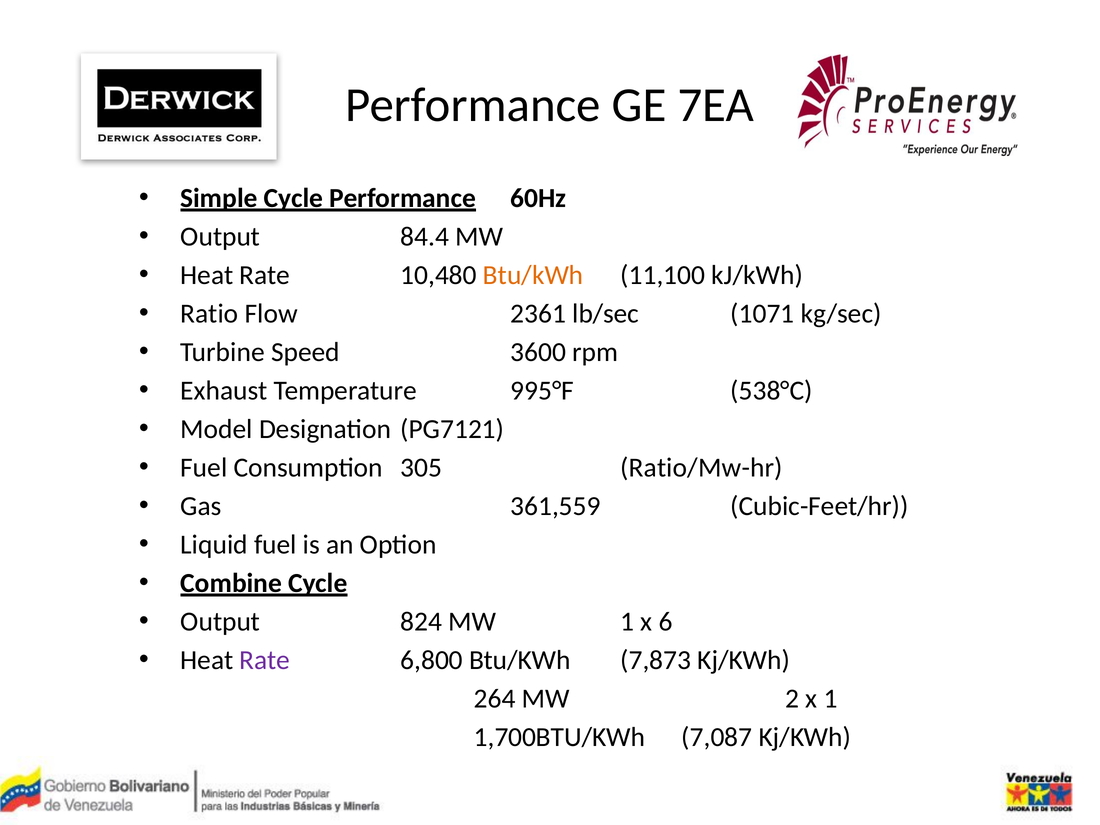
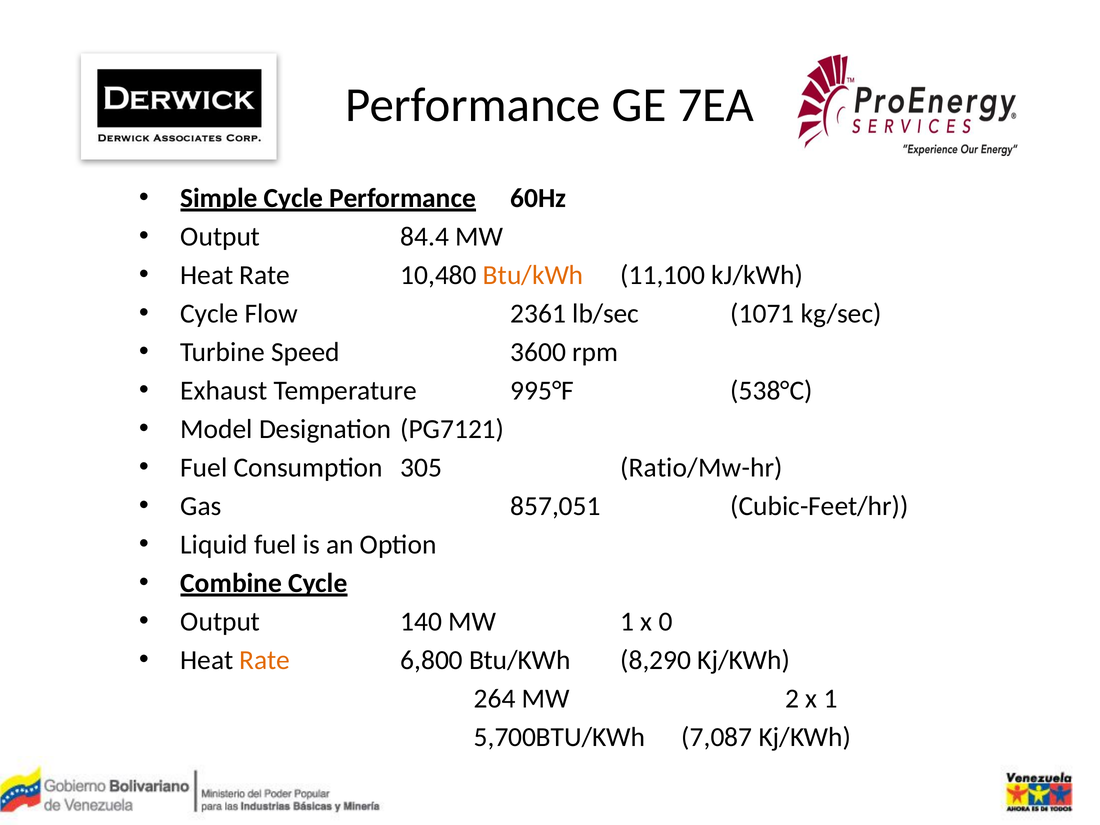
Ratio at (209, 313): Ratio -> Cycle
361,559: 361,559 -> 857,051
824: 824 -> 140
6: 6 -> 0
Rate at (265, 660) colour: purple -> orange
7,873: 7,873 -> 8,290
1,700BTU/KWh: 1,700BTU/KWh -> 5,700BTU/KWh
